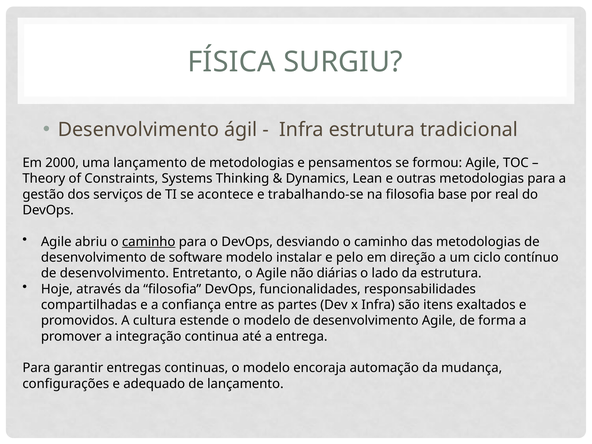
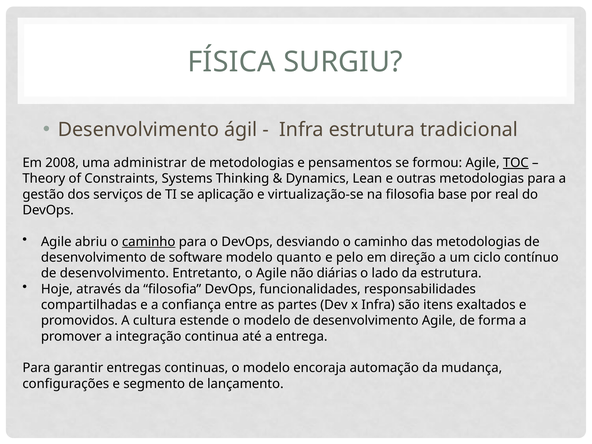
2000: 2000 -> 2008
uma lançamento: lançamento -> administrar
TOC underline: none -> present
acontece: acontece -> aplicação
trabalhando-se: trabalhando-se -> virtualização-se
instalar: instalar -> quanto
adequado: adequado -> segmento
